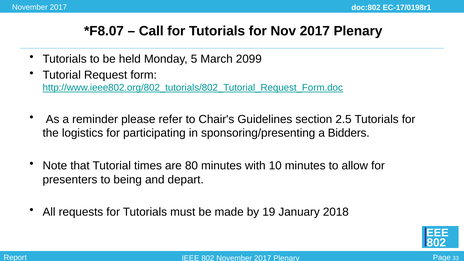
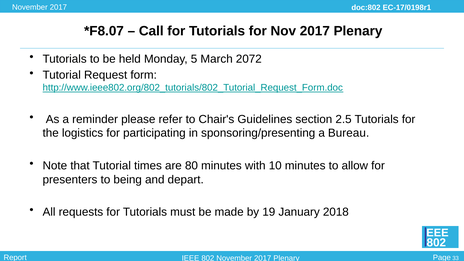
2099: 2099 -> 2072
Bidders: Bidders -> Bureau
